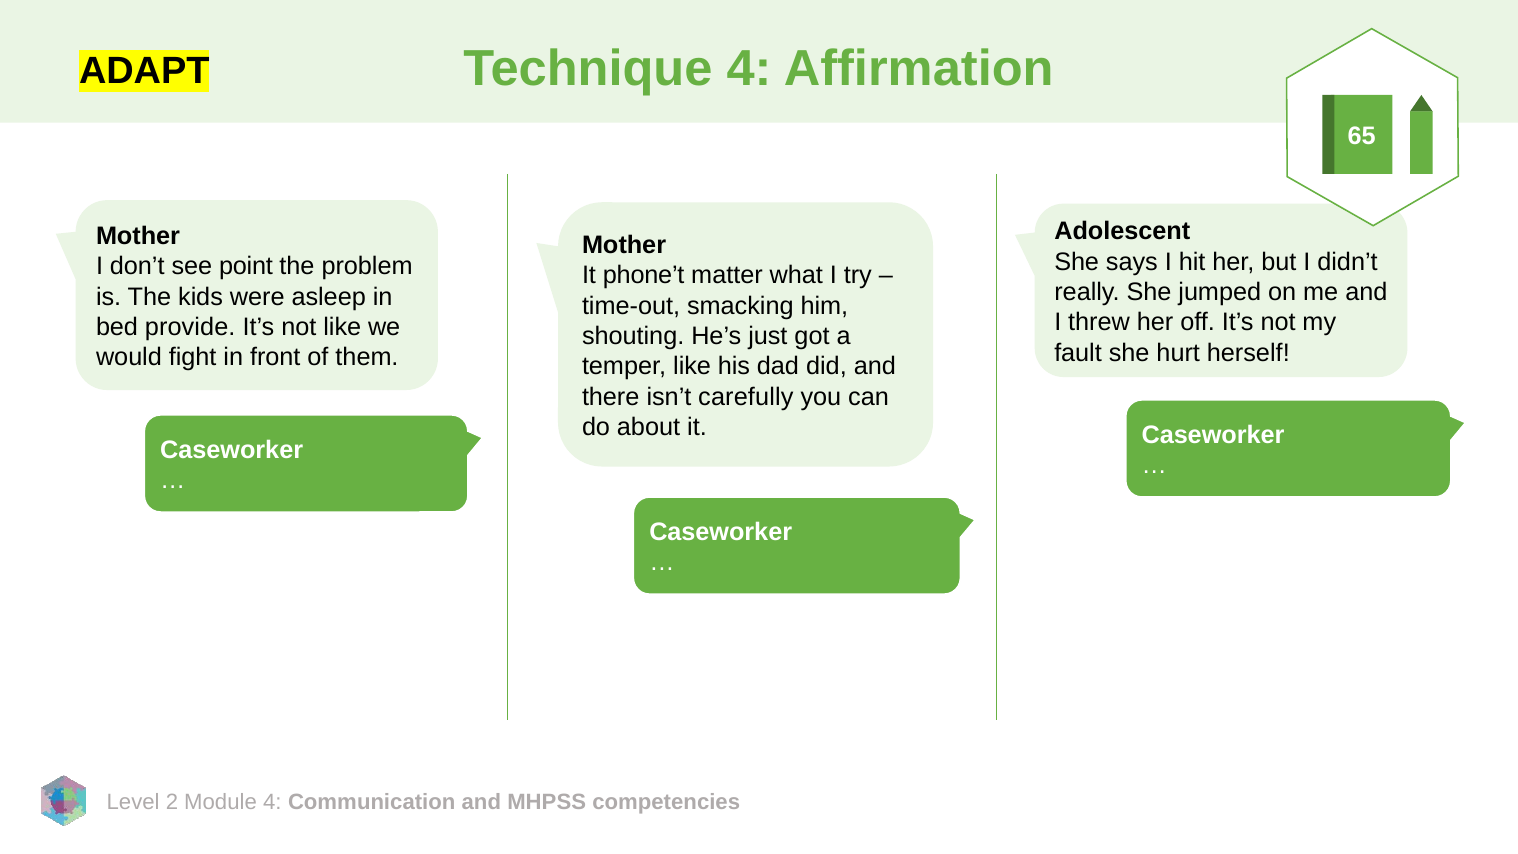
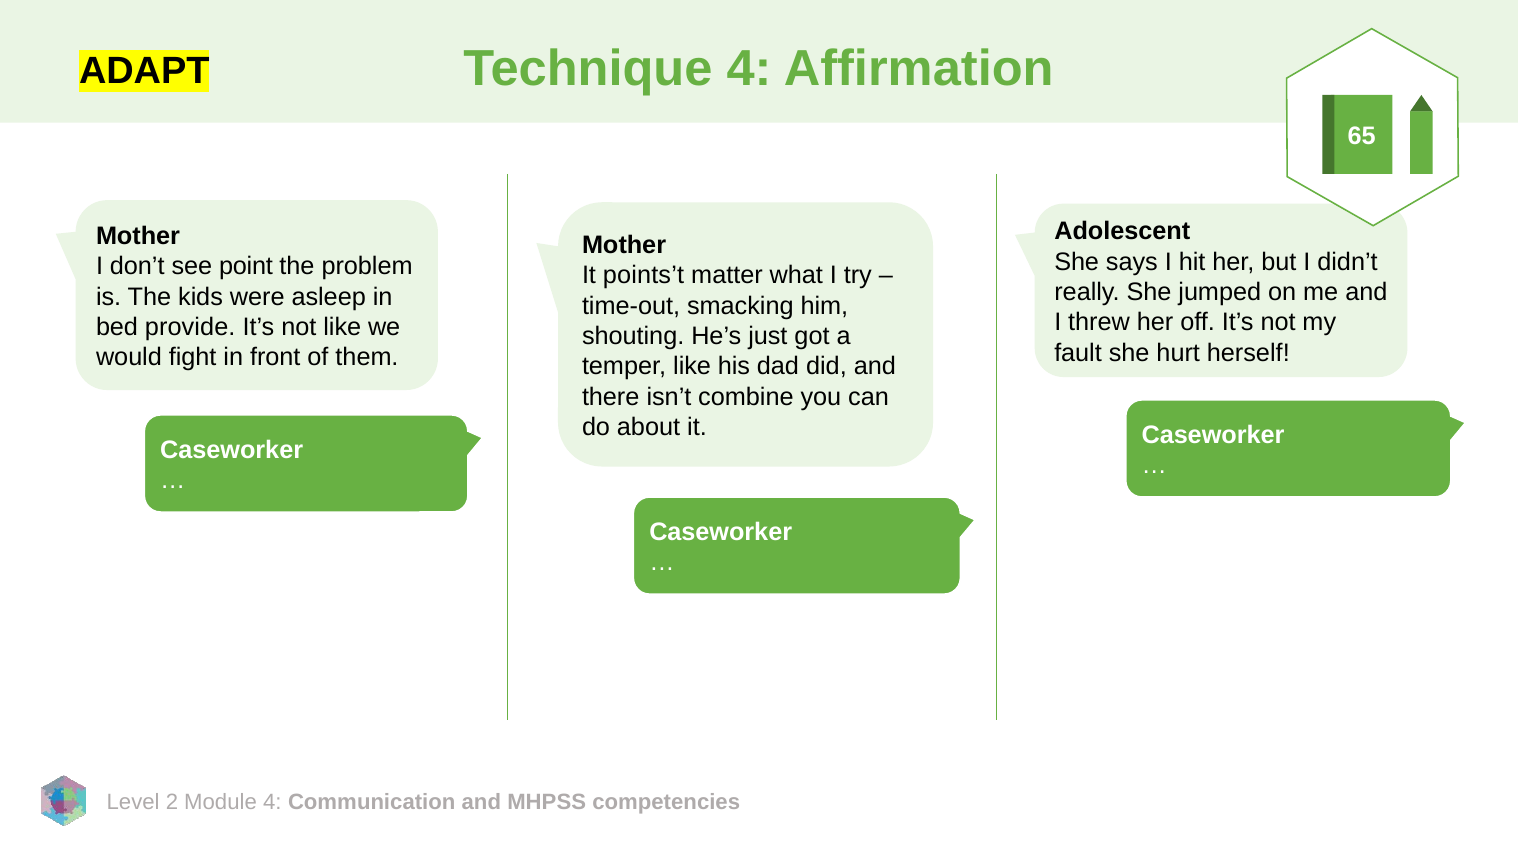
phone’t: phone’t -> points’t
carefully: carefully -> combine
